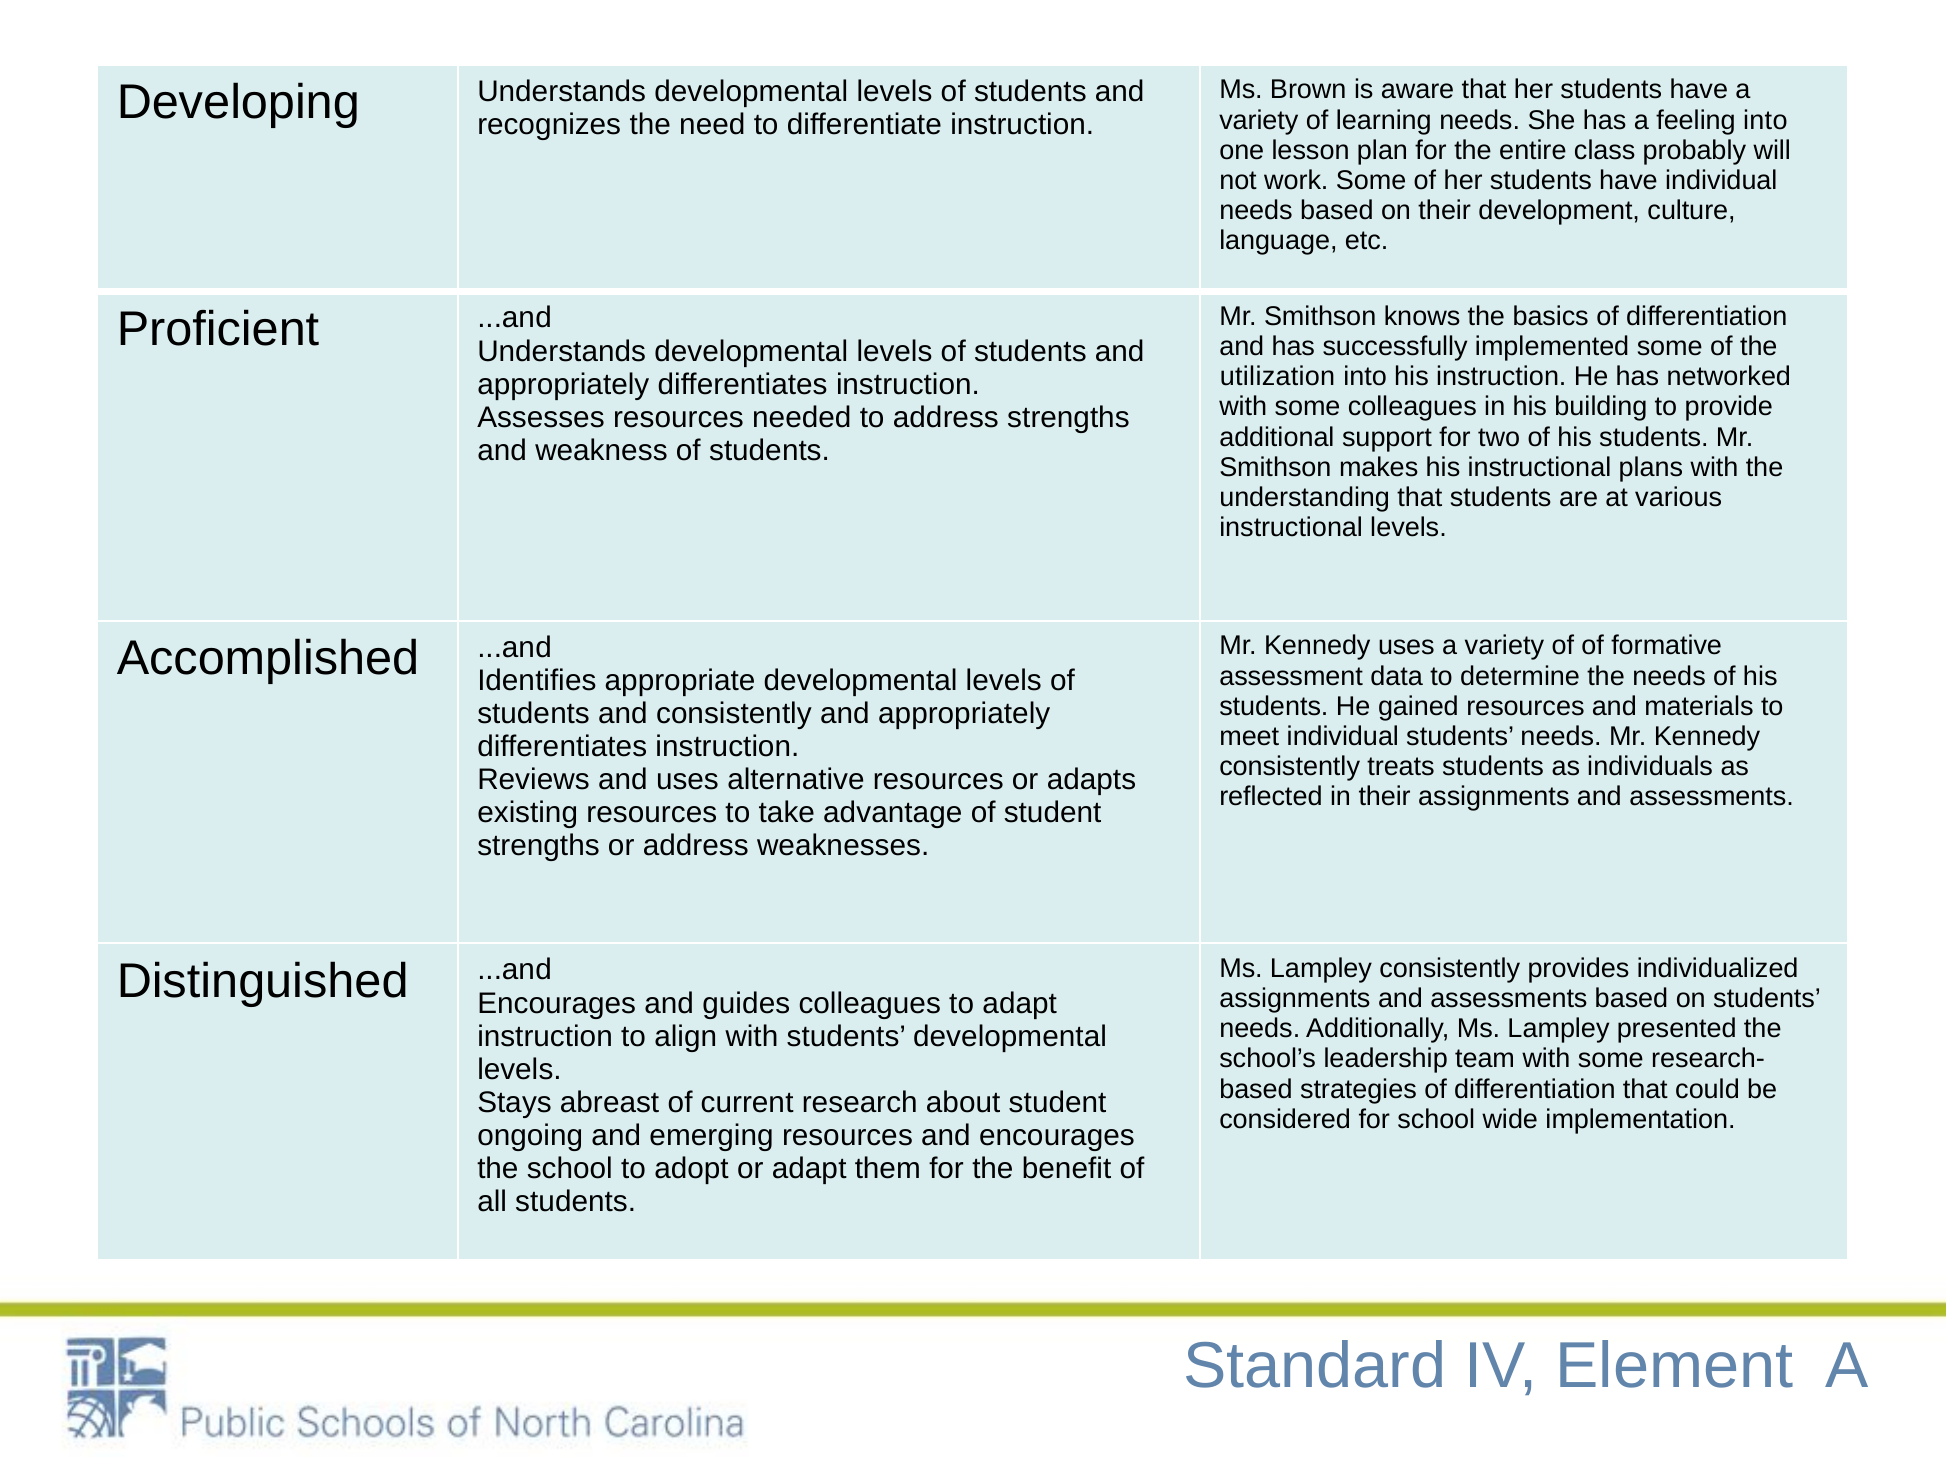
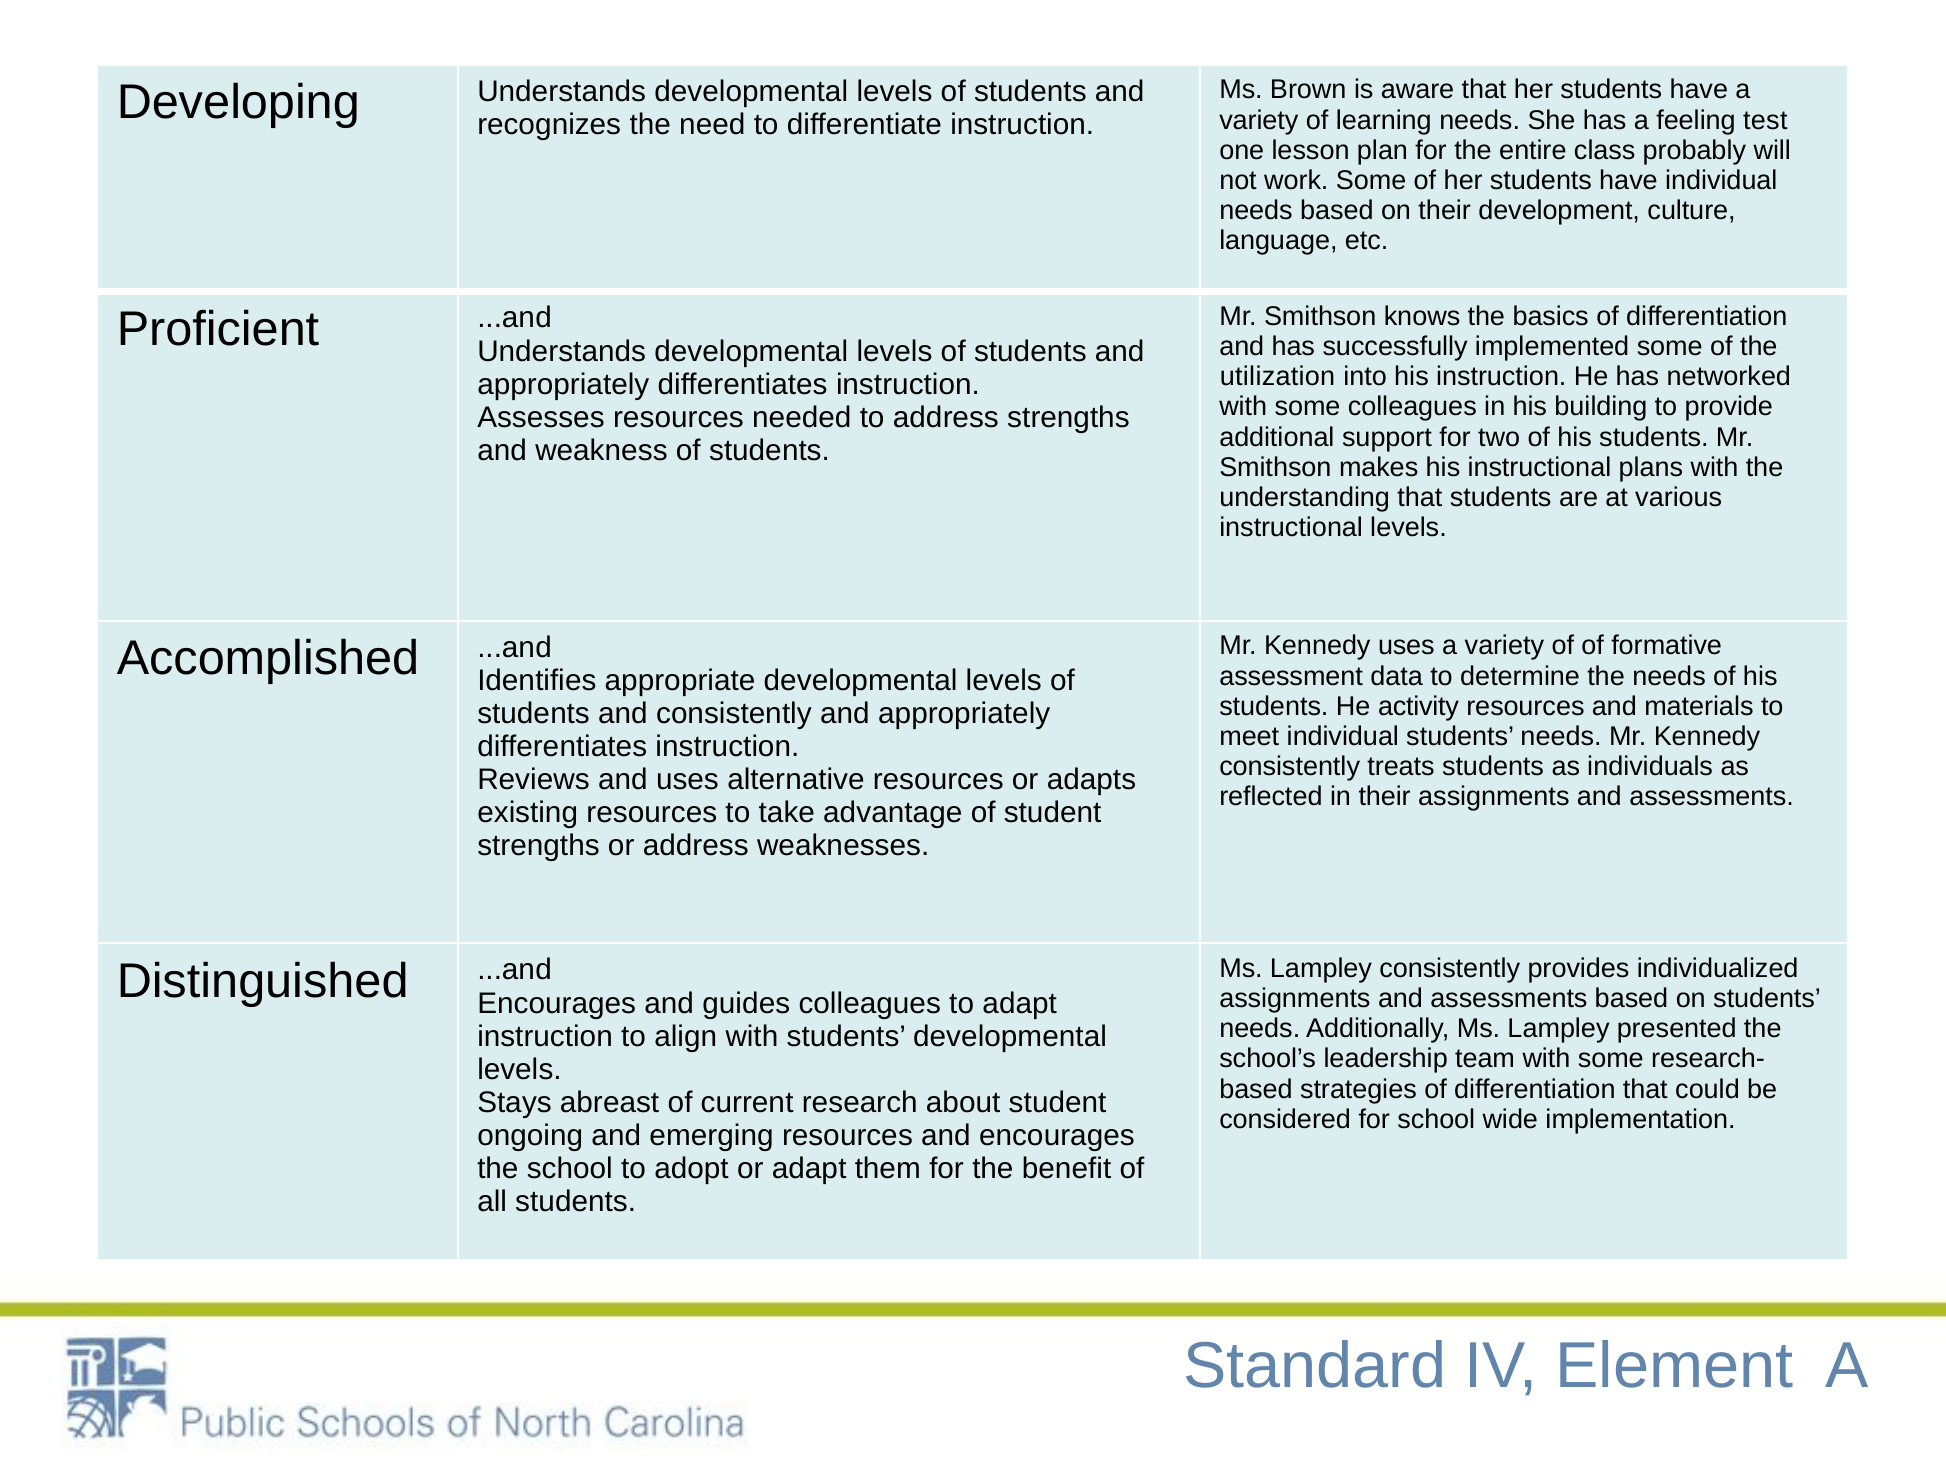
feeling into: into -> test
gained: gained -> activity
